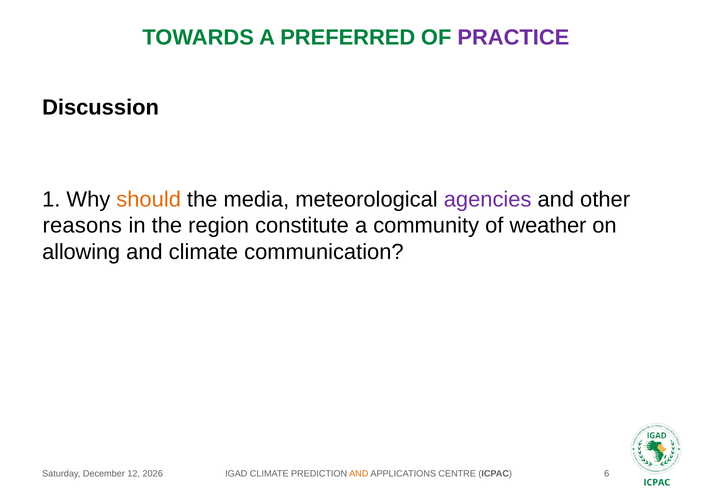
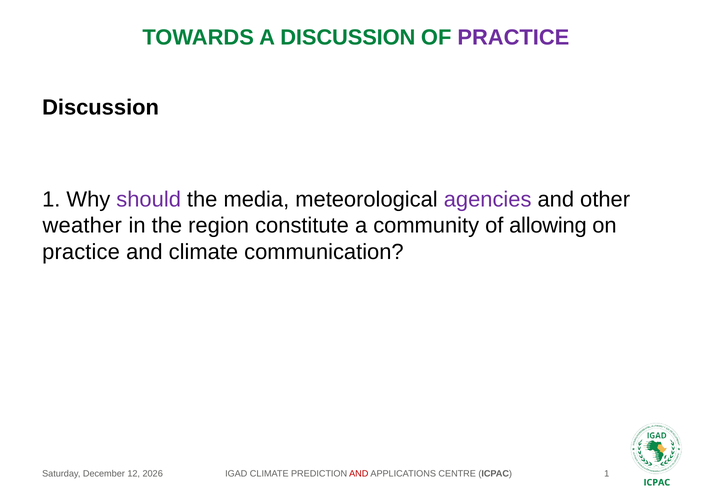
A PREFERRED: PREFERRED -> DISCUSSION
should colour: orange -> purple
reasons: reasons -> weather
weather: weather -> allowing
allowing at (81, 252): allowing -> practice
AND at (359, 473) colour: orange -> red
6 at (607, 473): 6 -> 1
